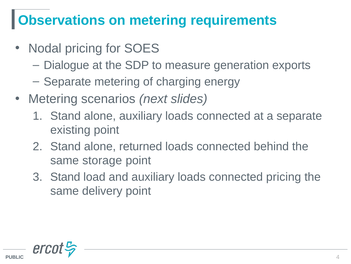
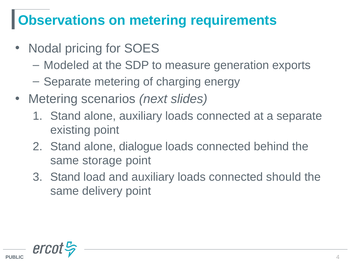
Dialogue: Dialogue -> Modeled
returned: returned -> dialogue
connected pricing: pricing -> should
